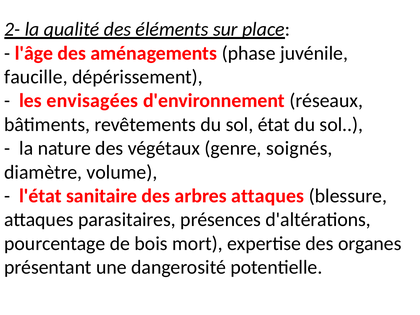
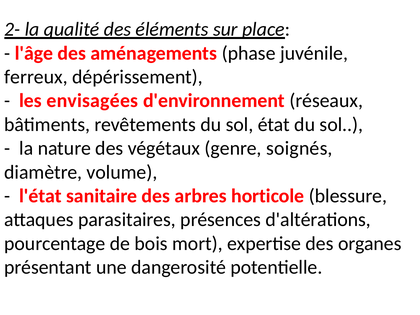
faucille: faucille -> ferreux
arbres attaques: attaques -> horticole
